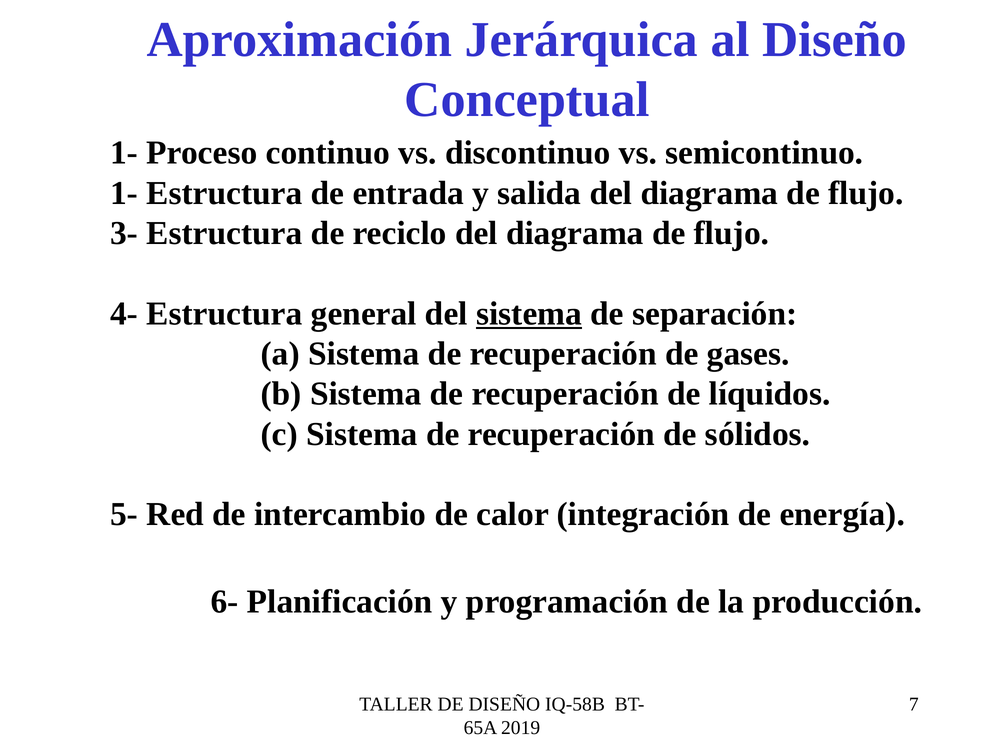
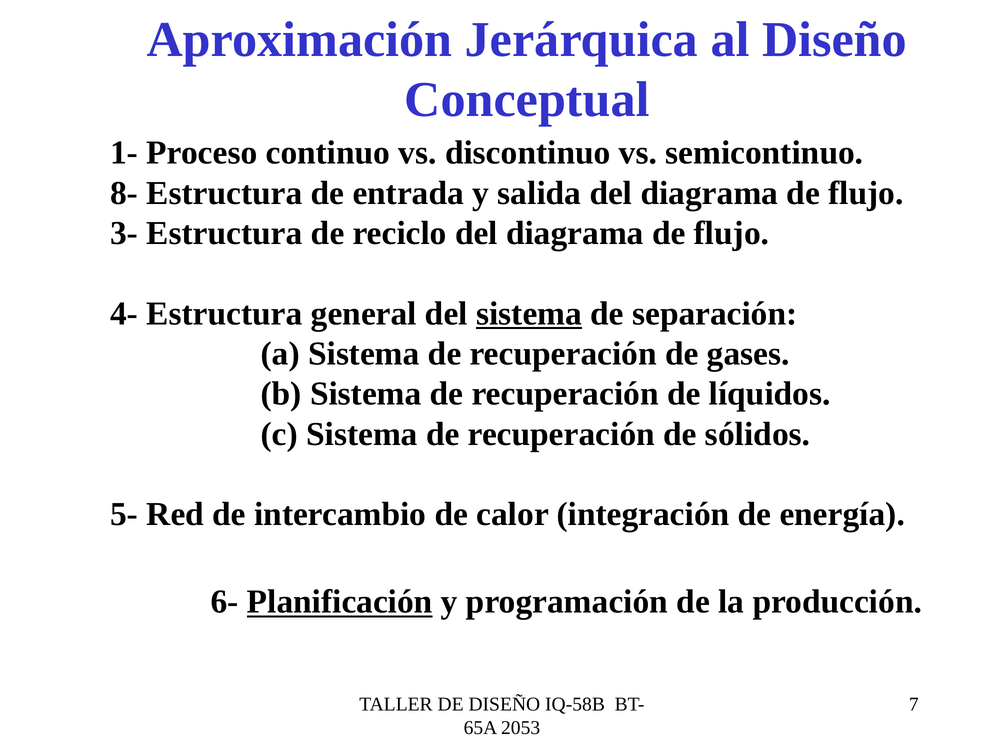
1- at (124, 193): 1- -> 8-
Planificación underline: none -> present
2019: 2019 -> 2053
